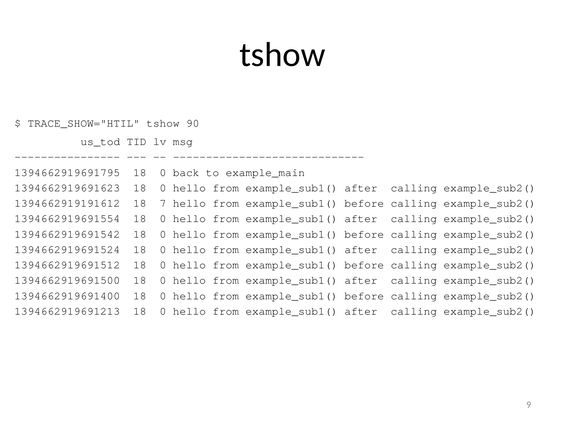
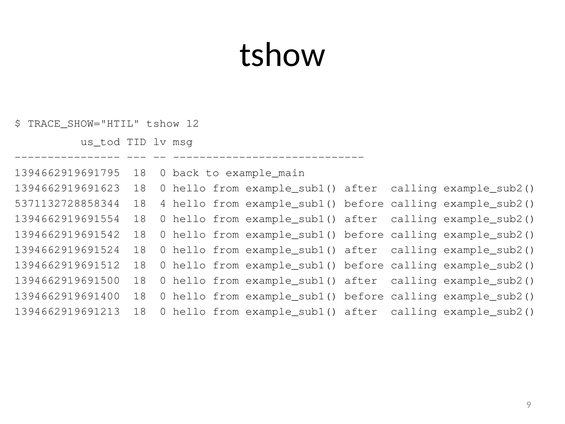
90: 90 -> 12
1394662919191612: 1394662919191612 -> 5371132728858344
7: 7 -> 4
